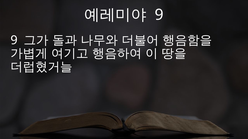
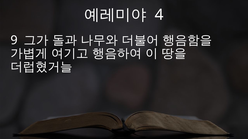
9 at (159, 15): 9 -> 4
